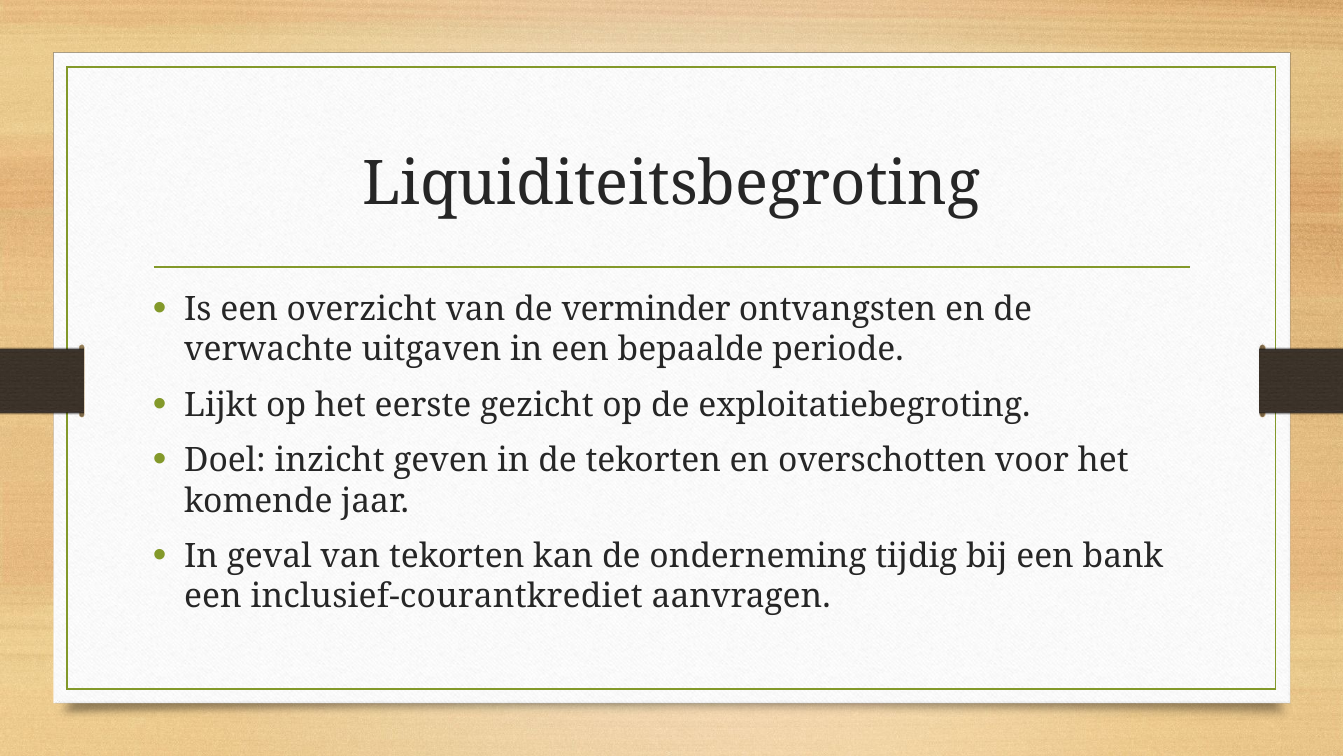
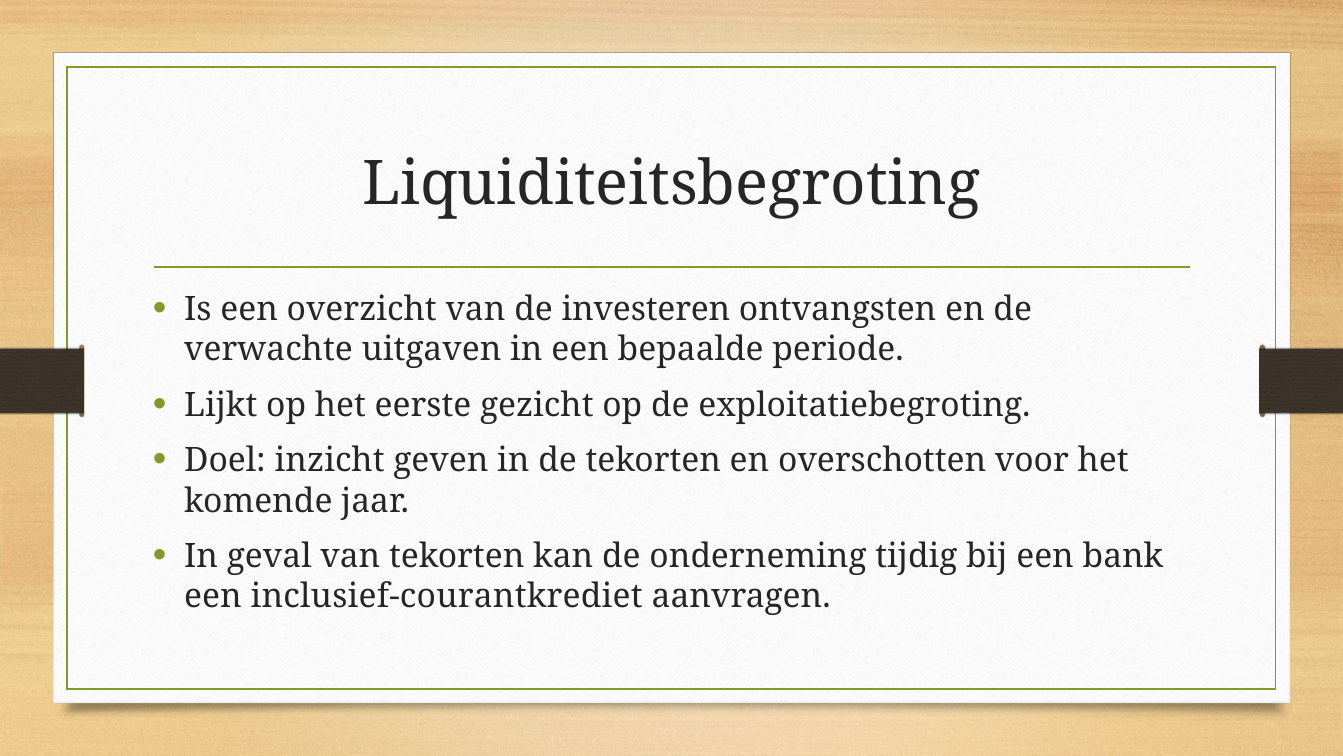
verminder: verminder -> investeren
